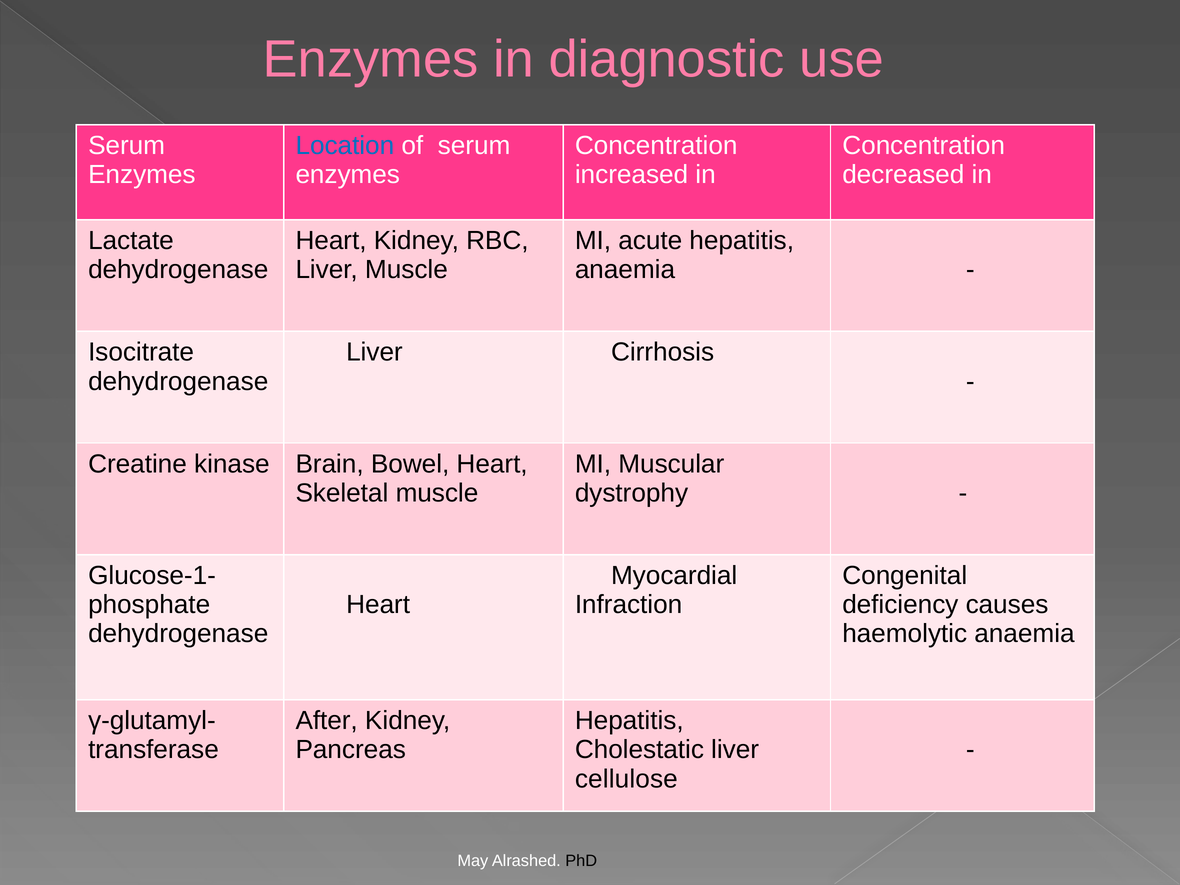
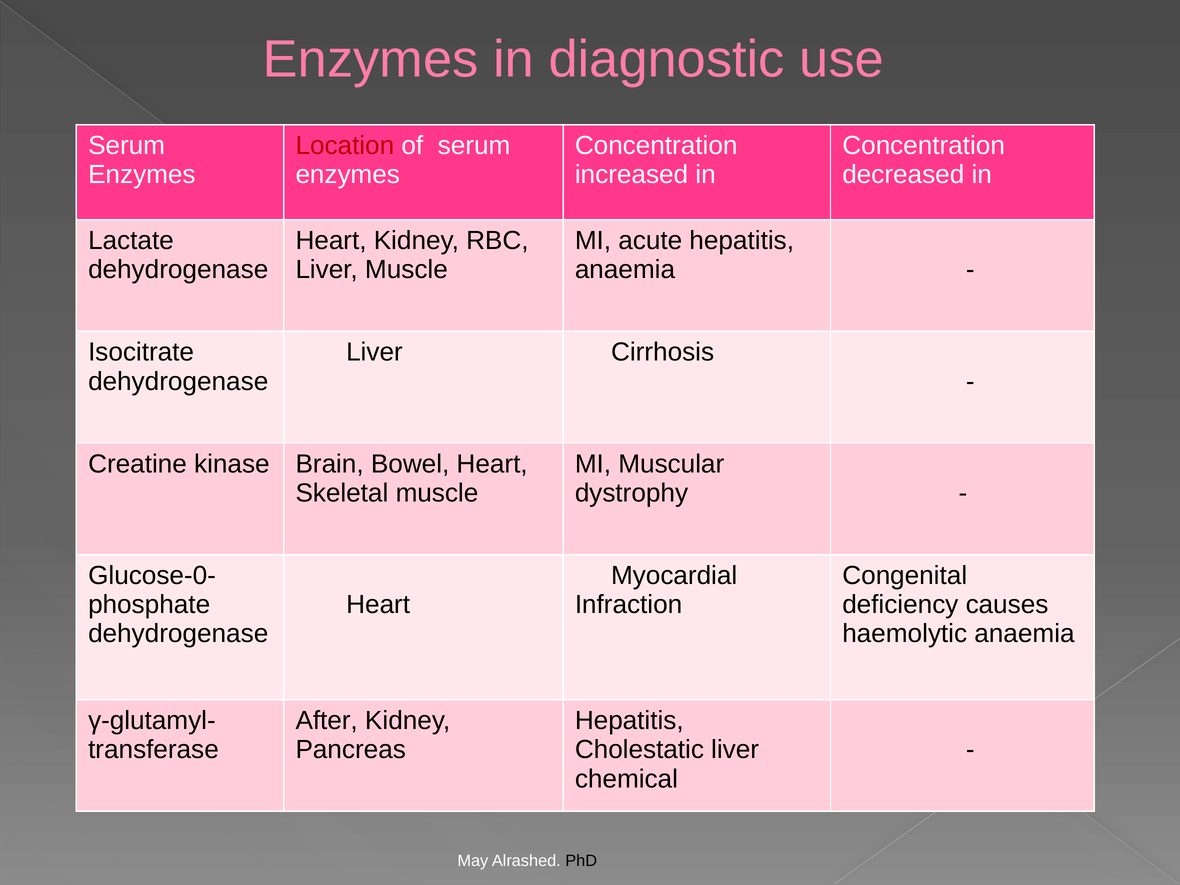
Location colour: blue -> red
Glucose-1-: Glucose-1- -> Glucose-0-
cellulose: cellulose -> chemical
